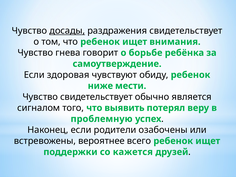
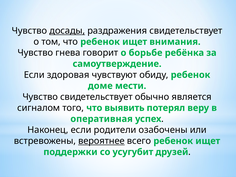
ниже: ниже -> доме
проблемную: проблемную -> оперативная
вероятнее underline: none -> present
кажется: кажется -> усугубит
